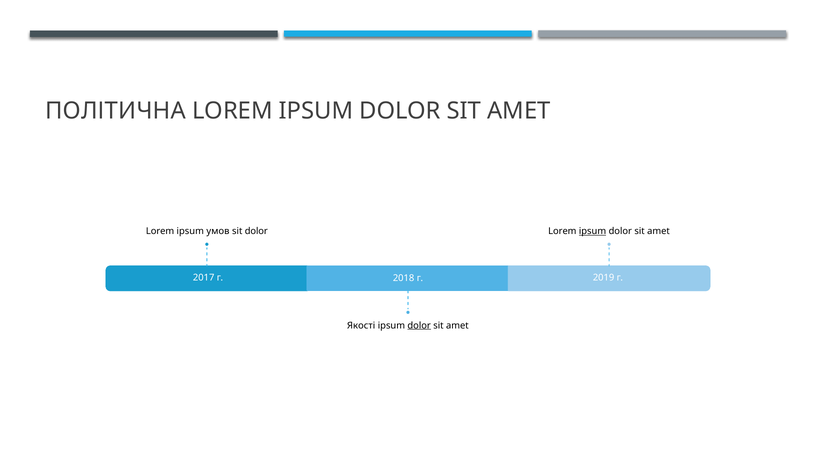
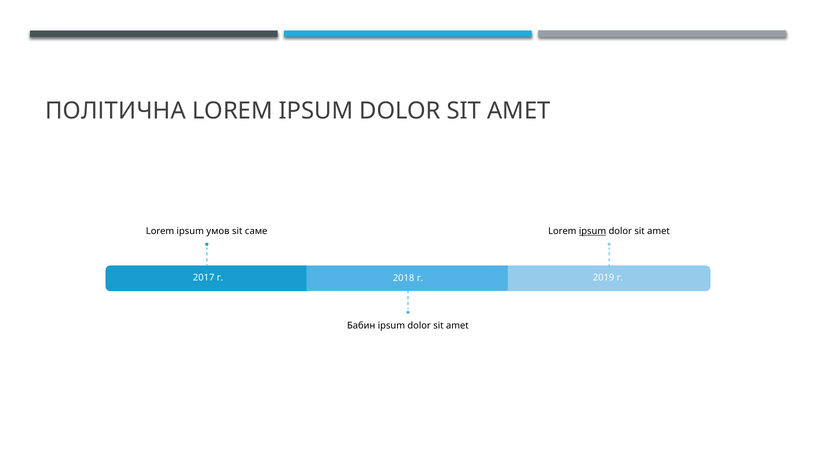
sit dolor: dolor -> саме
Якості: Якості -> Бабин
dolor at (419, 325) underline: present -> none
